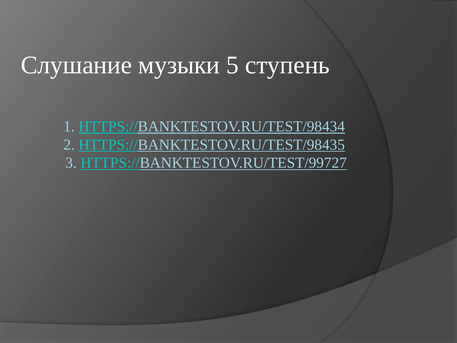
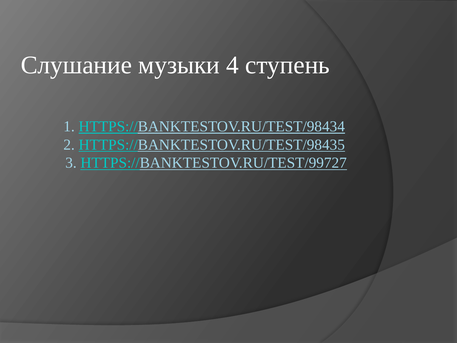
5: 5 -> 4
